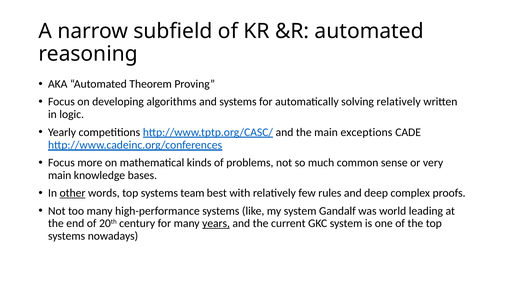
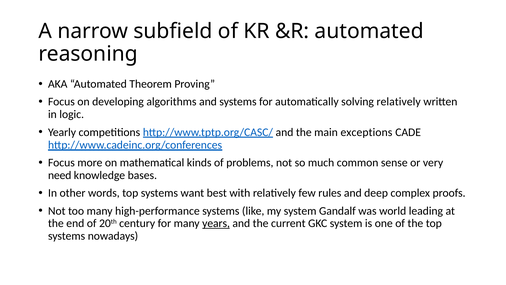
main at (60, 175): main -> need
other underline: present -> none
team: team -> want
